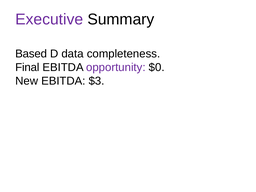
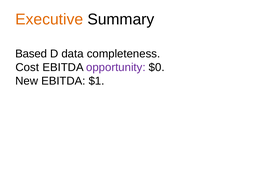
Executive colour: purple -> orange
Final: Final -> Cost
$3: $3 -> $1
